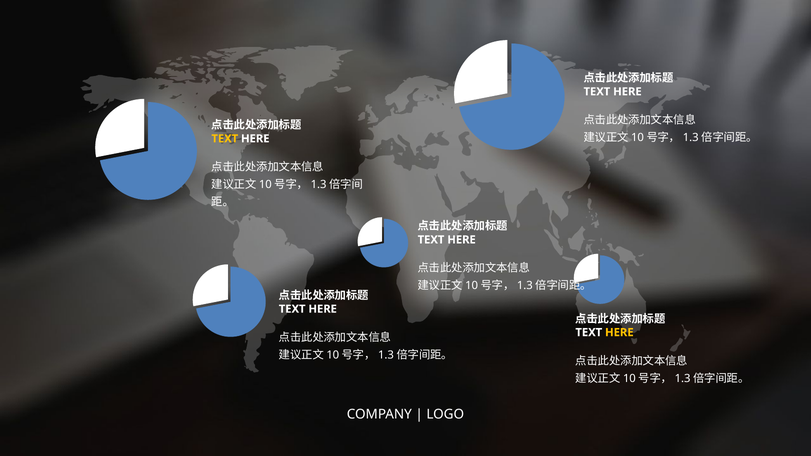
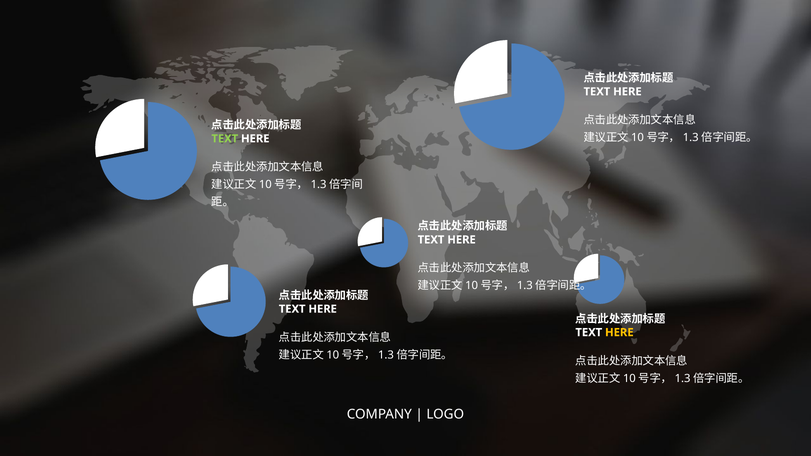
TEXT at (225, 139) colour: yellow -> light green
